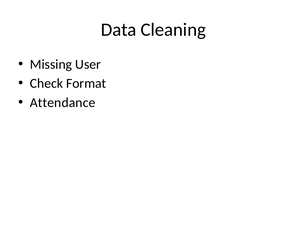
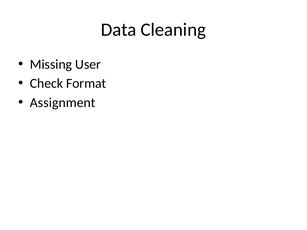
Attendance: Attendance -> Assignment
